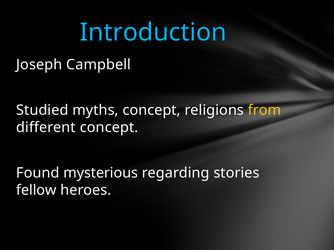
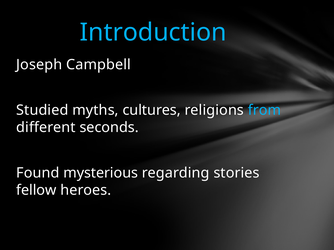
myths concept: concept -> cultures
from colour: yellow -> light blue
different concept: concept -> seconds
